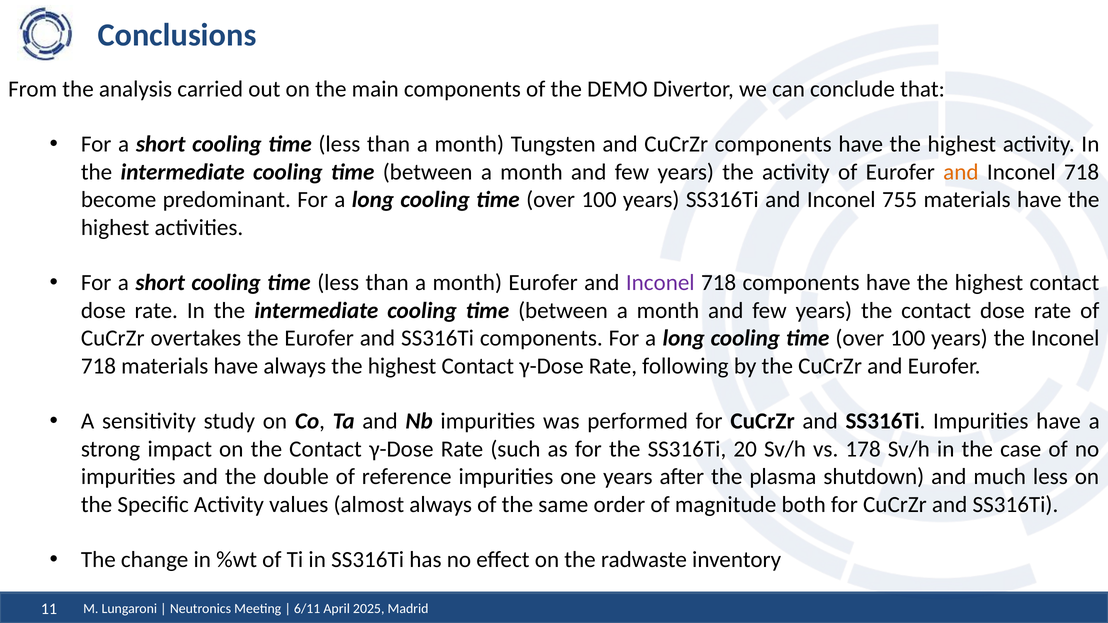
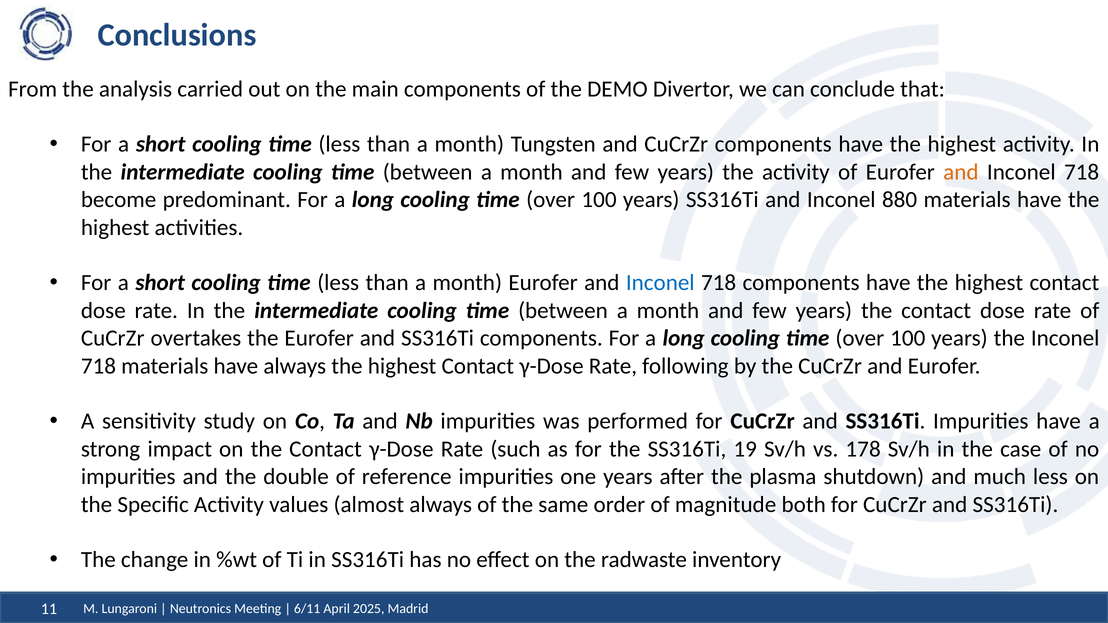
755: 755 -> 880
Inconel at (660, 283) colour: purple -> blue
20: 20 -> 19
